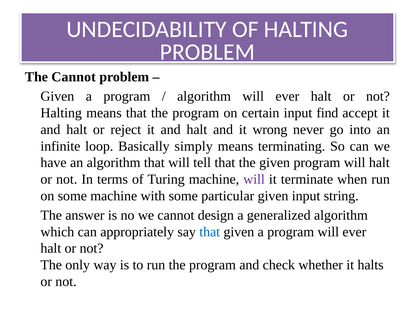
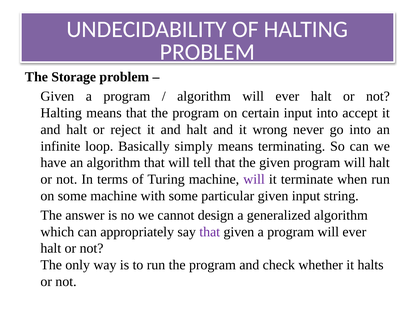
The Cannot: Cannot -> Storage
input find: find -> into
that at (210, 232) colour: blue -> purple
